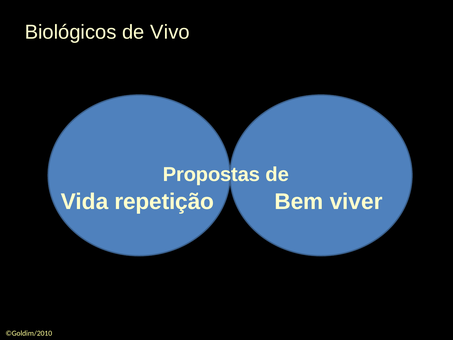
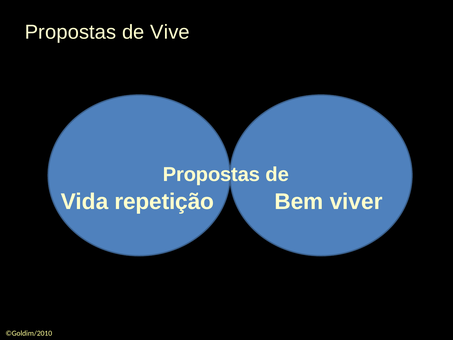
Biológicos at (71, 32): Biológicos -> Propostas
Vivo: Vivo -> Vive
